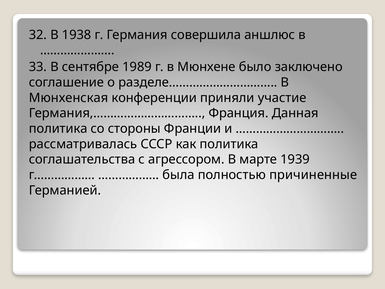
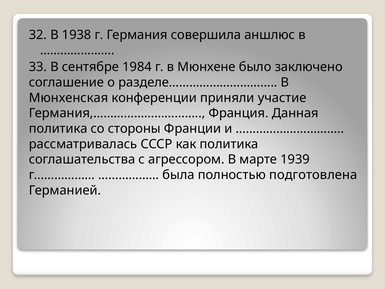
1989: 1989 -> 1984
причиненные: причиненные -> подготовлена
